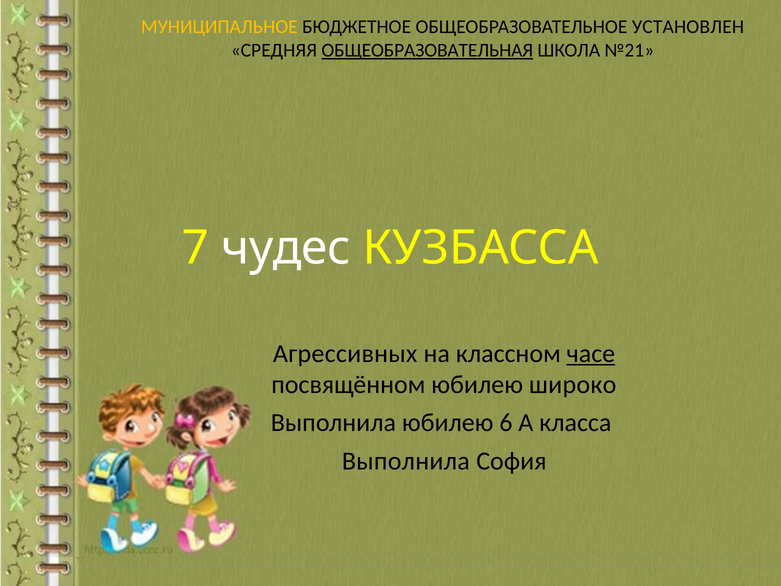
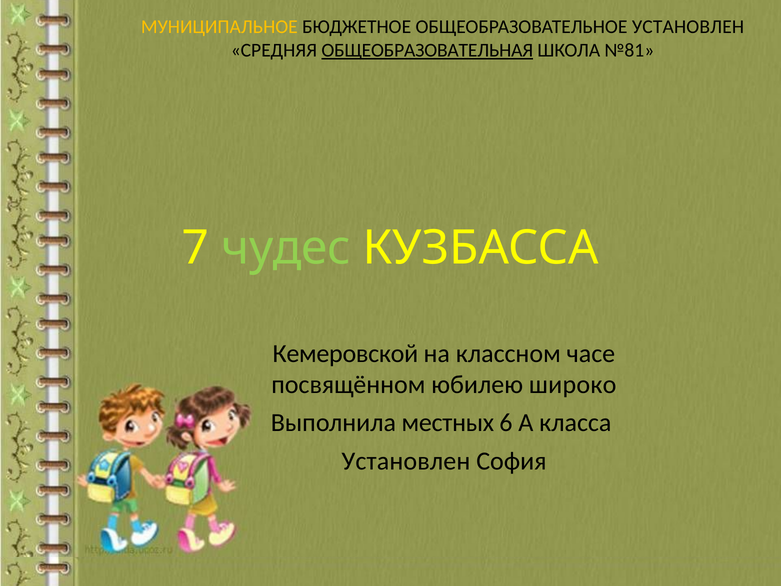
№21: №21 -> №81
чудес colour: white -> light green
Агрессивных: Агрессивных -> Кемеровской
часе underline: present -> none
Выполнила юбилею: юбилею -> местных
Выполнила at (406, 461): Выполнила -> Установлен
